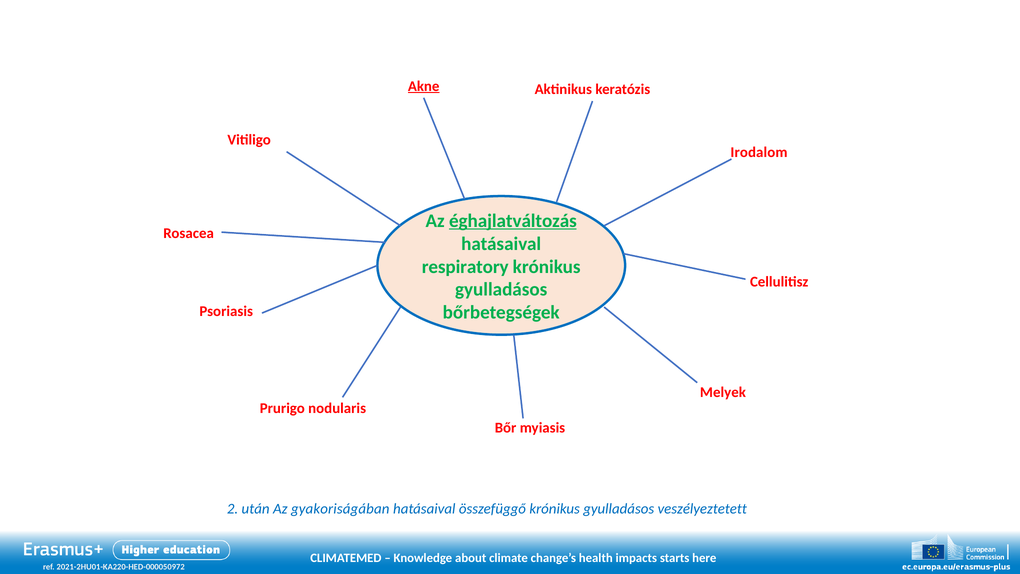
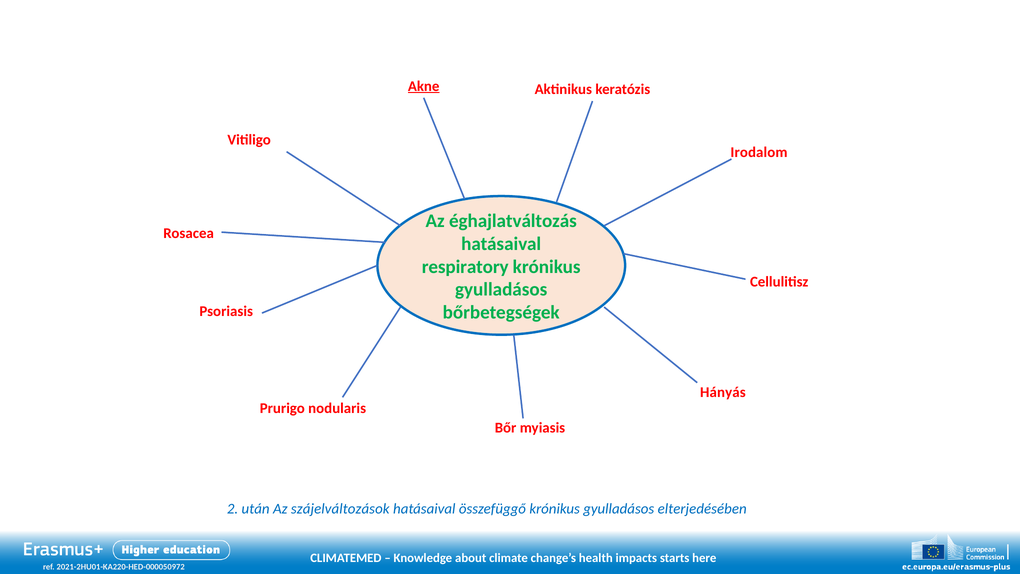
éghajlatváltozás underline: present -> none
Melyek: Melyek -> Hányás
gyakoriságában: gyakoriságában -> szájelváltozások
veszélyeztetett: veszélyeztetett -> elterjedésében
